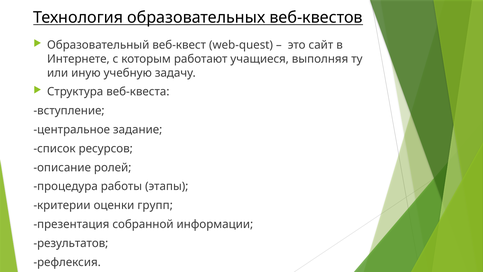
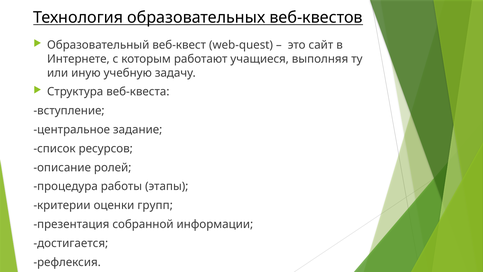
результатов: результатов -> достигается
